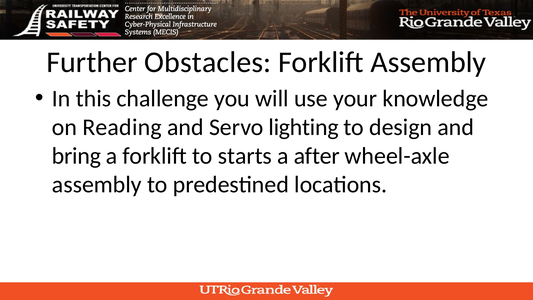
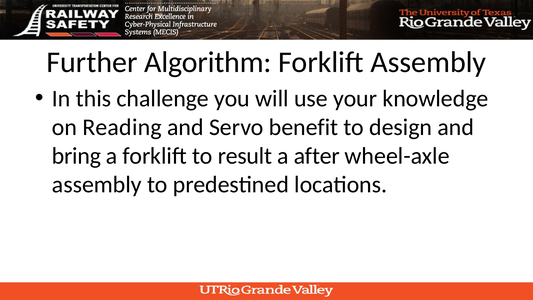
Obstacles: Obstacles -> Algorithm
lighting: lighting -> benefit
starts: starts -> result
